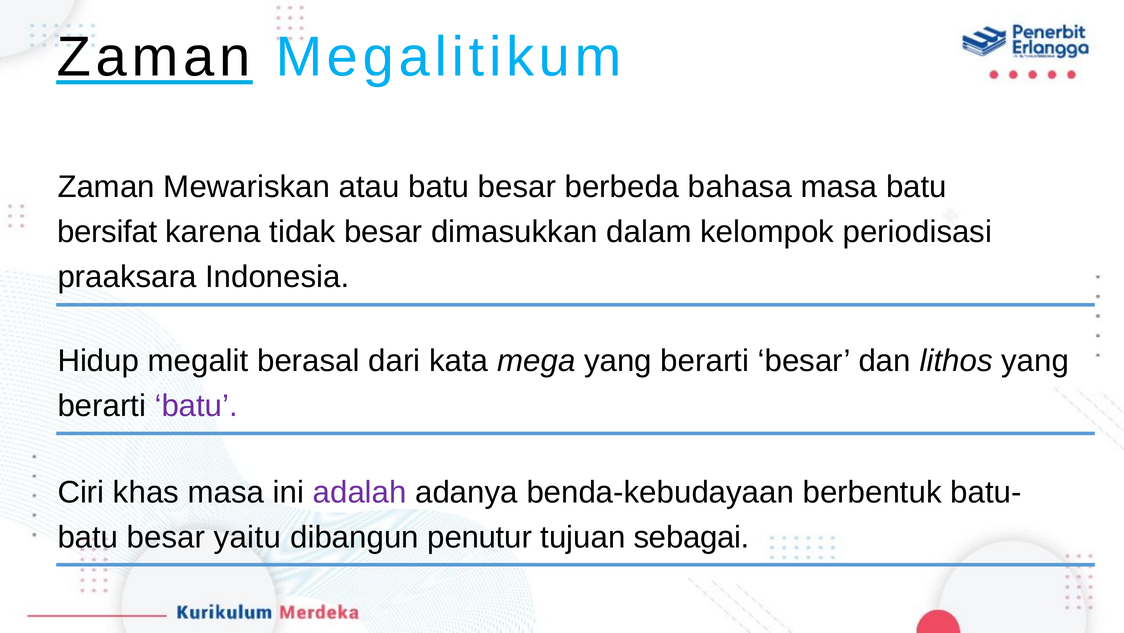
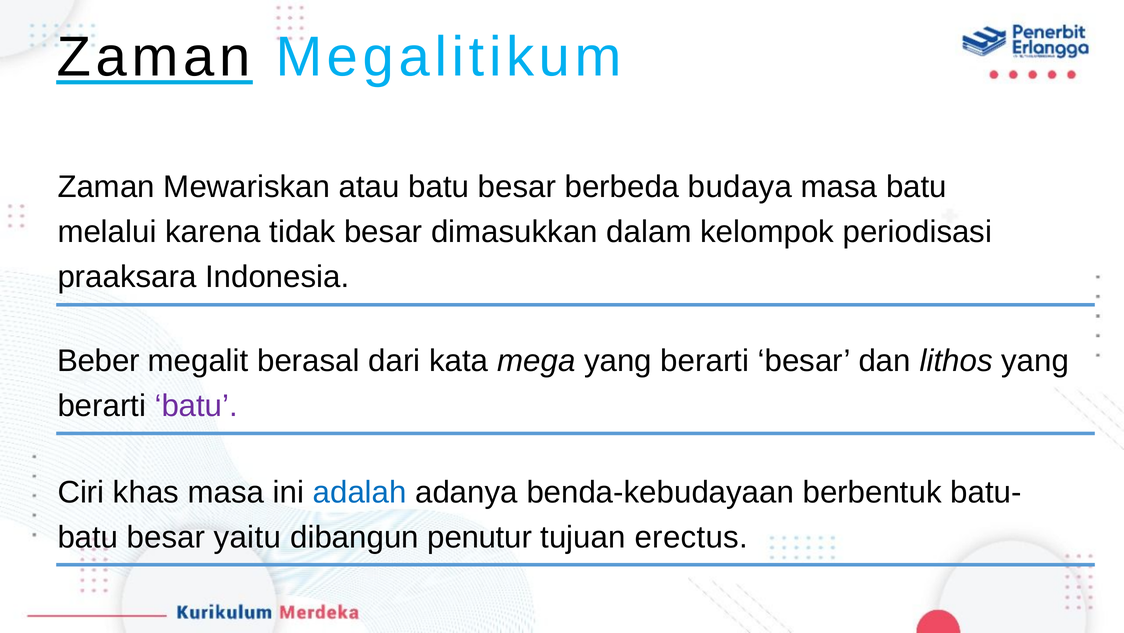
bahasa: bahasa -> budaya
bersifat: bersifat -> melalui
Hidup: Hidup -> Beber
adalah colour: purple -> blue
sebagai: sebagai -> erectus
